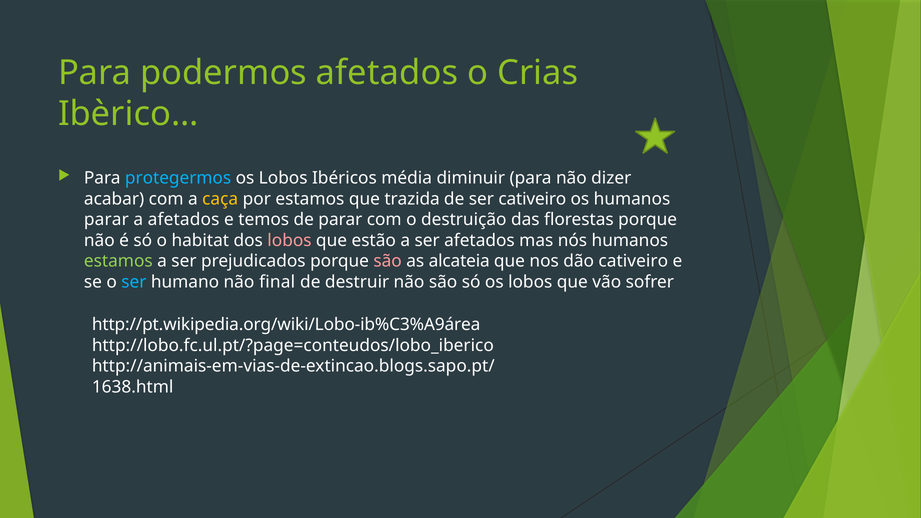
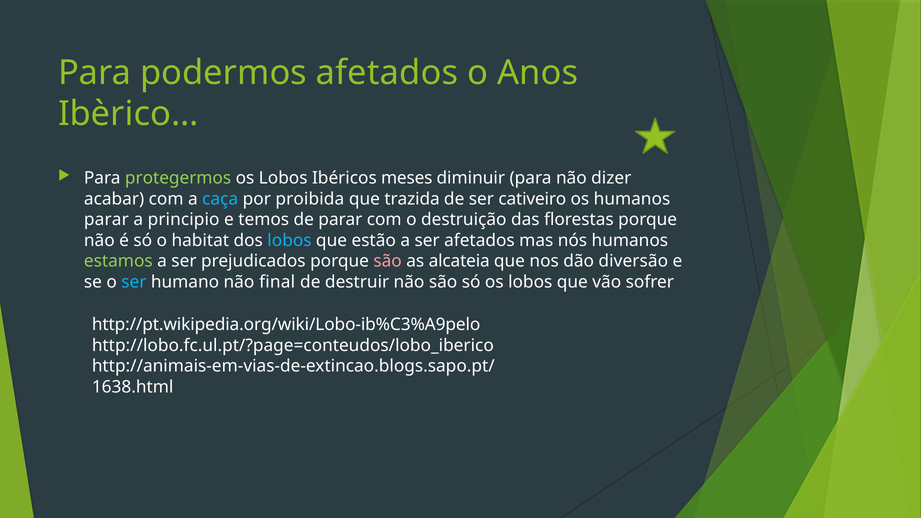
Crias: Crias -> Anos
protegermos colour: light blue -> light green
média: média -> meses
caça colour: yellow -> light blue
por estamos: estamos -> proibida
a afetados: afetados -> principio
lobos at (289, 240) colour: pink -> light blue
dão cativeiro: cativeiro -> diversão
http://pt.wikipedia.org/wiki/Lobo-ib%C3%A9área: http://pt.wikipedia.org/wiki/Lobo-ib%C3%A9área -> http://pt.wikipedia.org/wiki/Lobo-ib%C3%A9pelo
